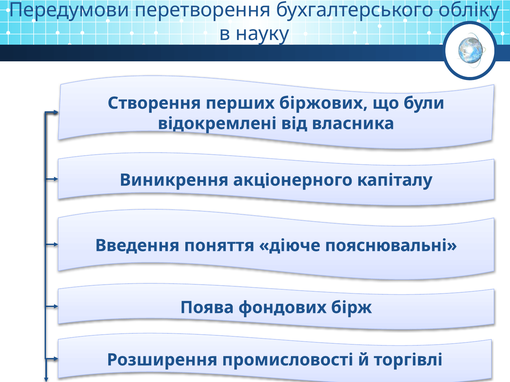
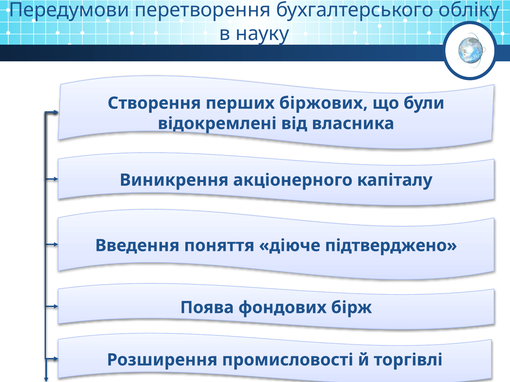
пояснювальні: пояснювальні -> підтверджено
